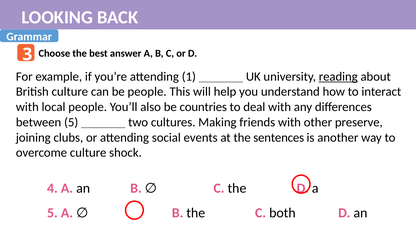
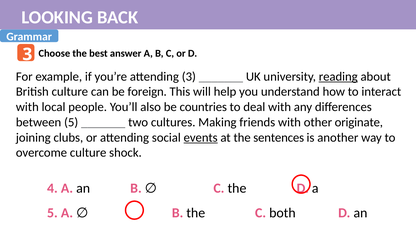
attending 1: 1 -> 3
be people: people -> foreign
preserve: preserve -> originate
events underline: none -> present
